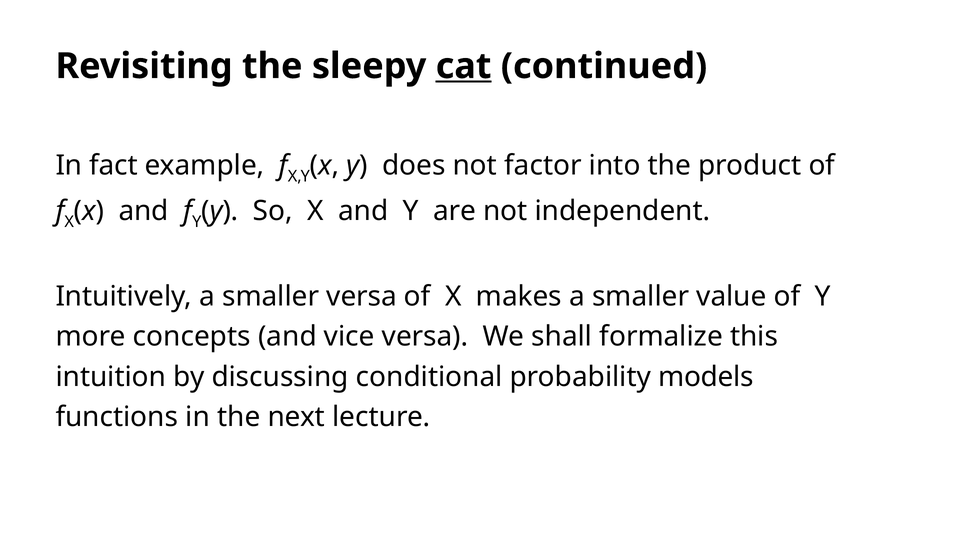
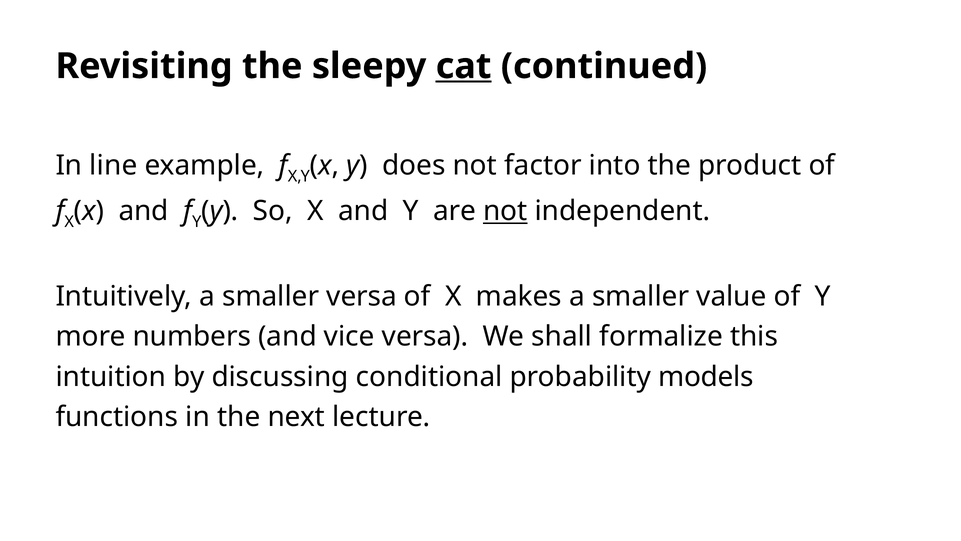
fact: fact -> line
not at (505, 211) underline: none -> present
concepts: concepts -> numbers
